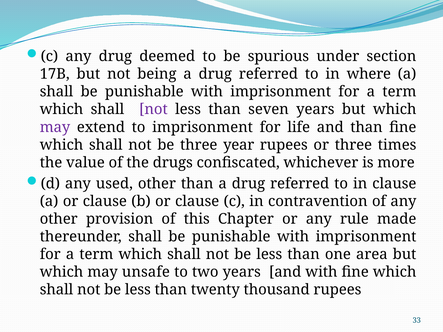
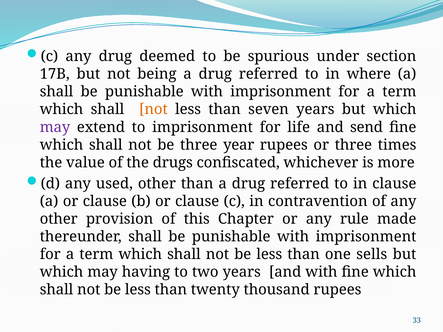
not at (153, 110) colour: purple -> orange
and than: than -> send
area: area -> sells
unsafe: unsafe -> having
